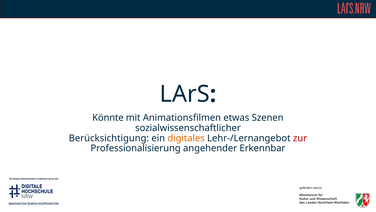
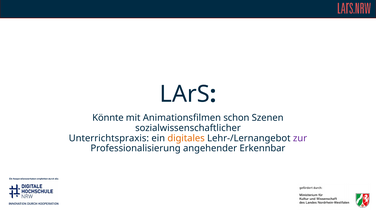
etwas: etwas -> schon
Berücksichtigung: Berücksichtigung -> Unterrichtspraxis
zur colour: red -> purple
